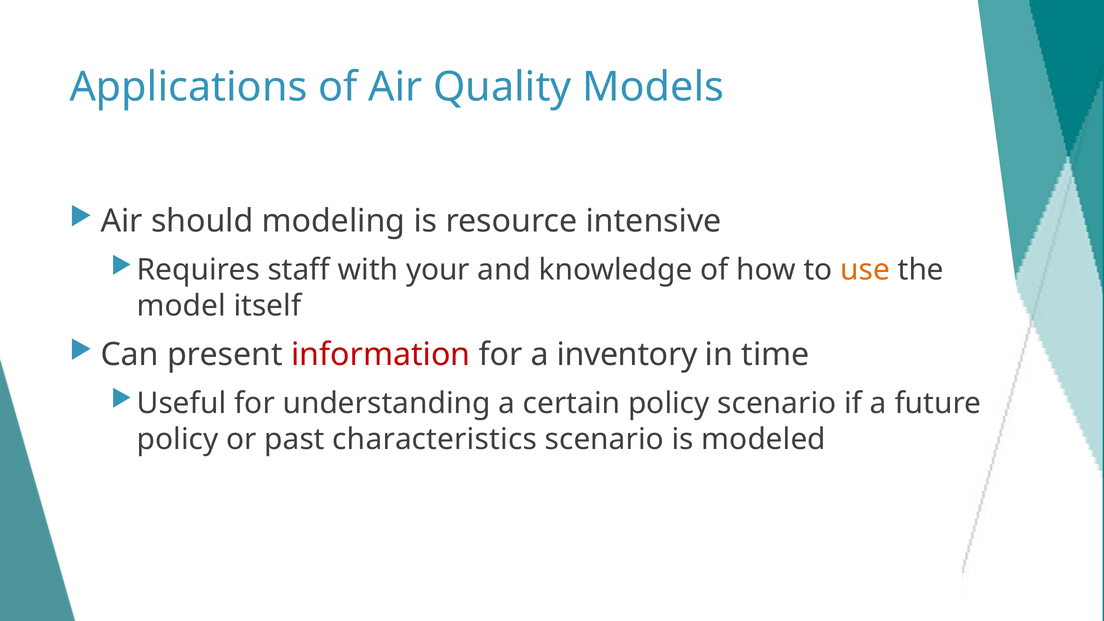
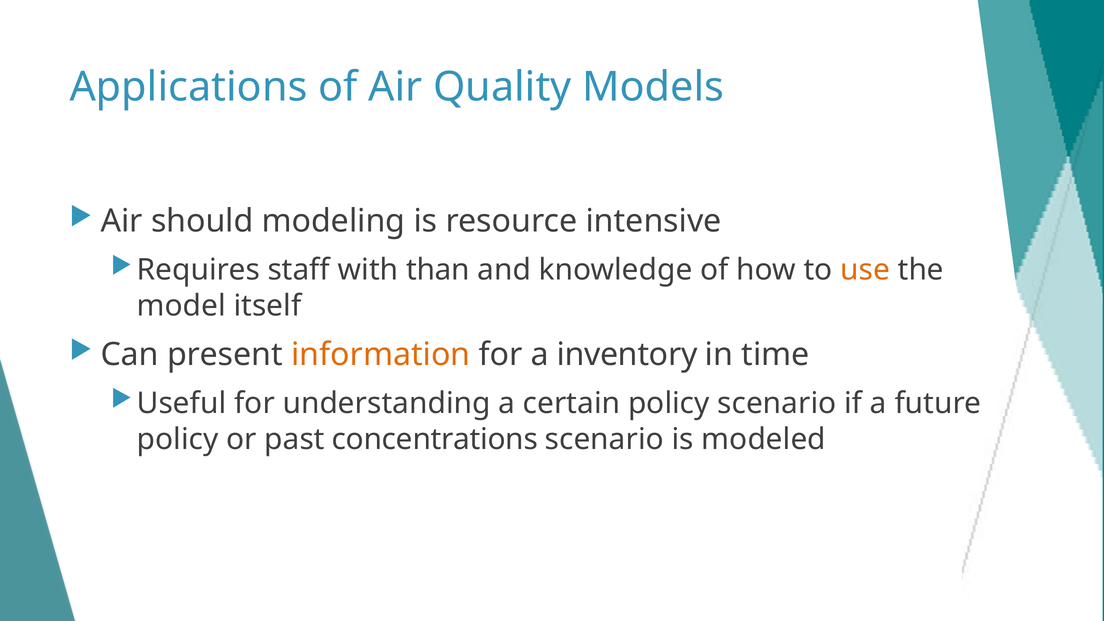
your: your -> than
information colour: red -> orange
characteristics: characteristics -> concentrations
